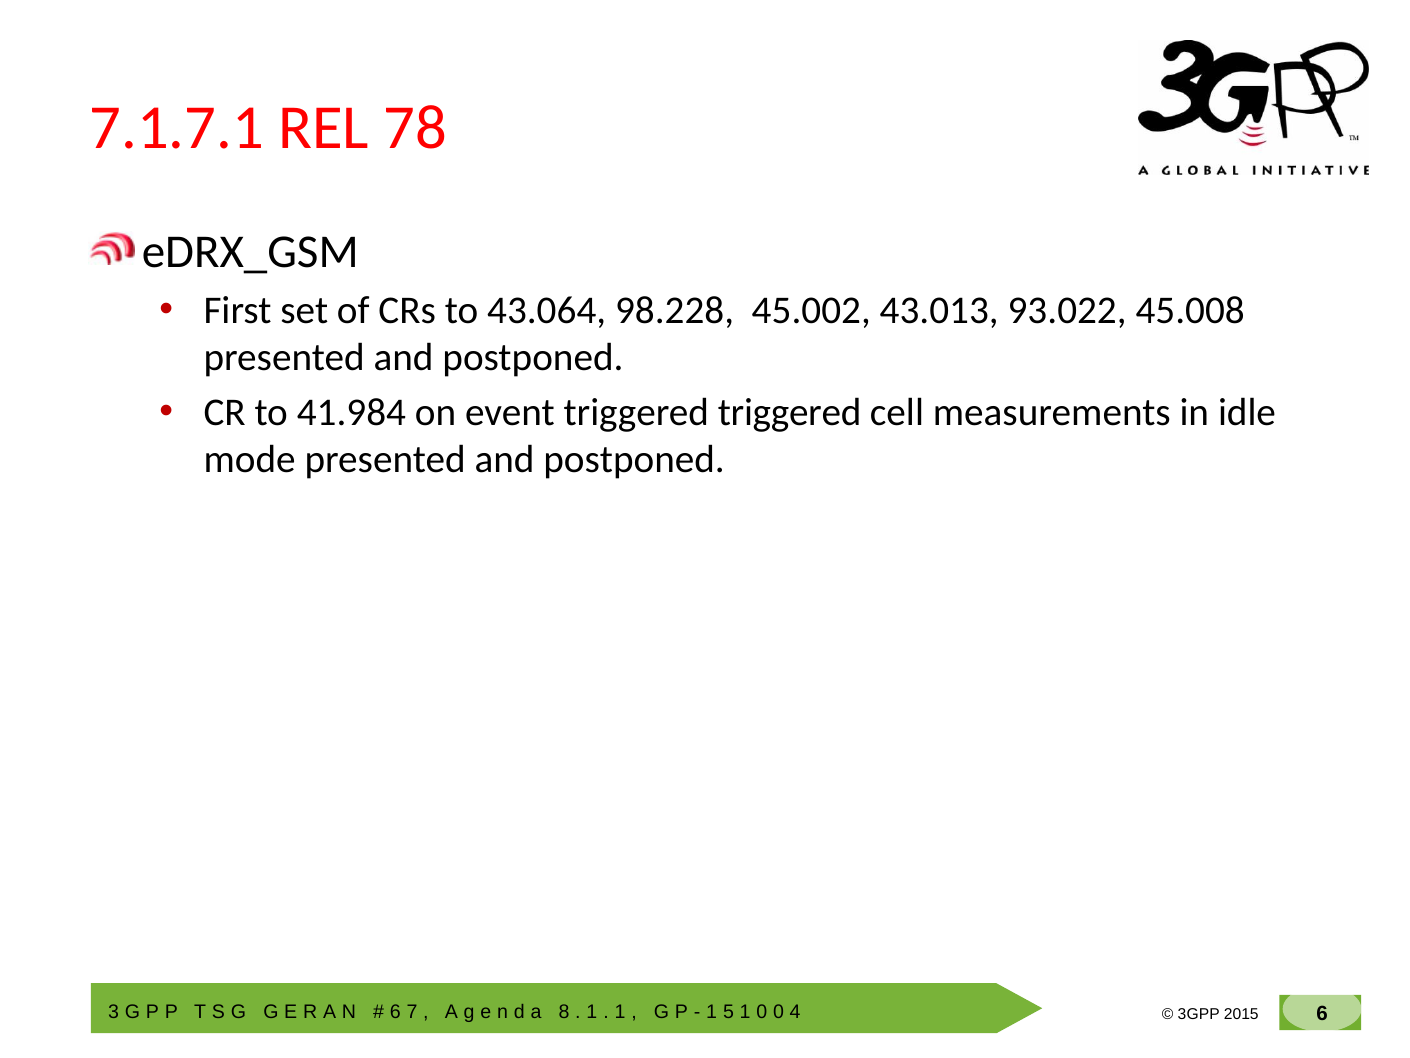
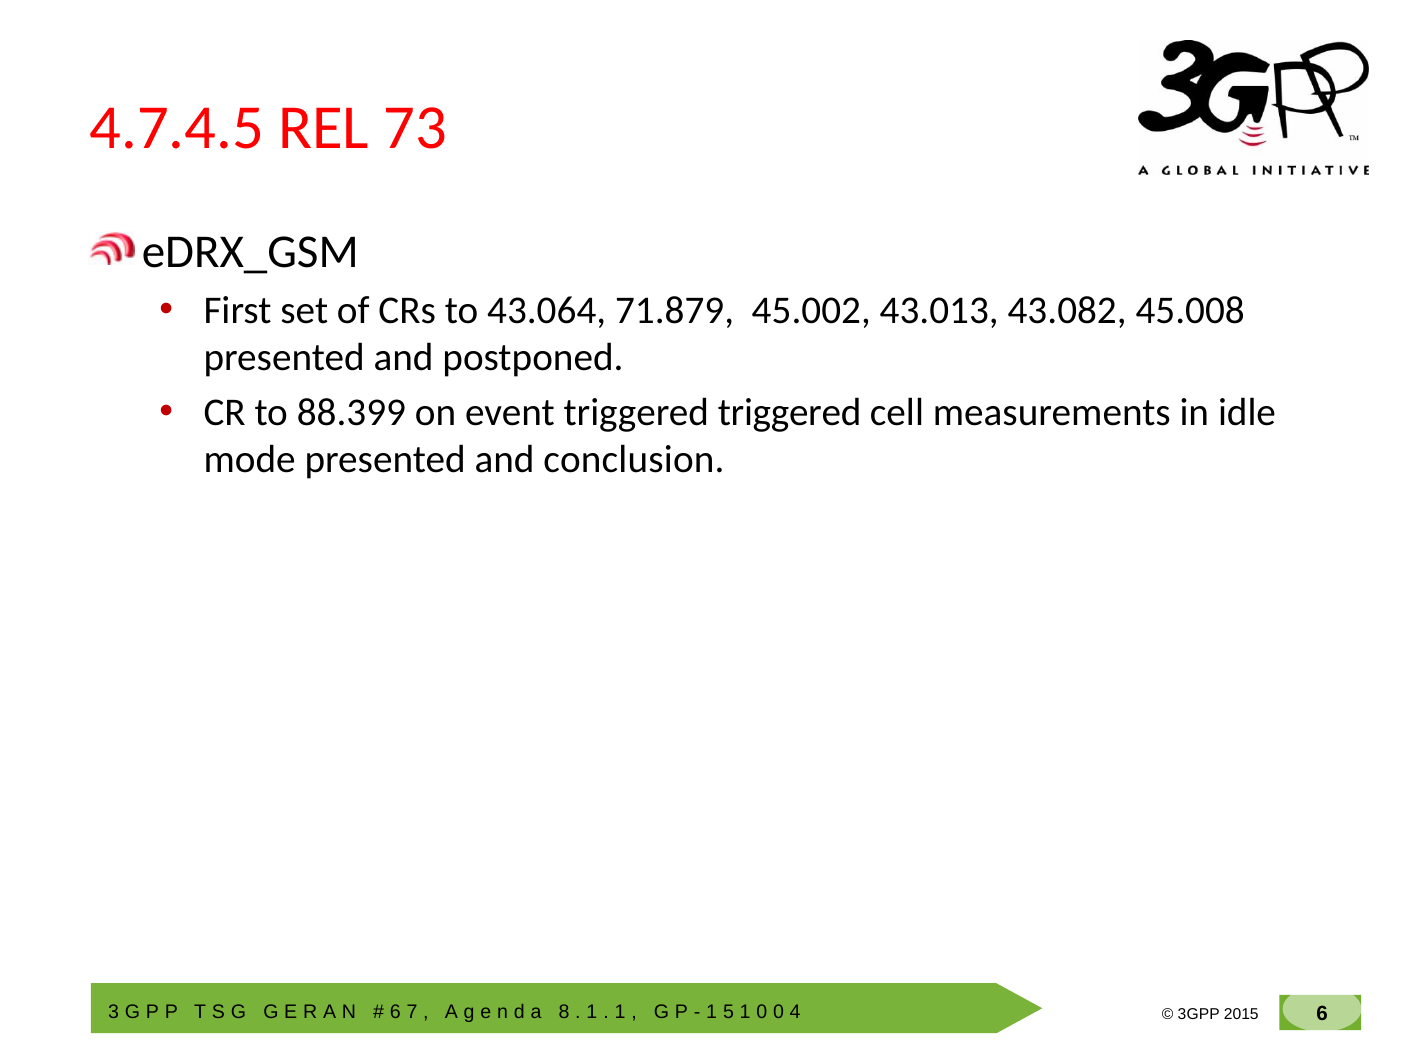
7.1.7.1: 7.1.7.1 -> 4.7.4.5
78: 78 -> 73
98.228: 98.228 -> 71.879
93.022: 93.022 -> 43.082
41.984: 41.984 -> 88.399
mode presented and postponed: postponed -> conclusion
